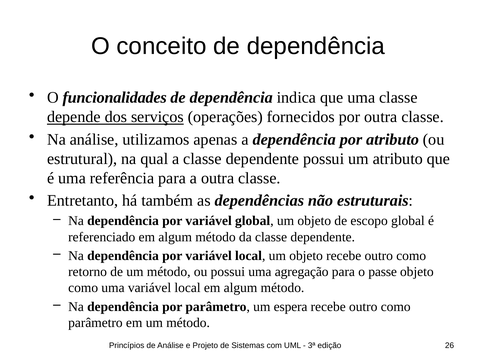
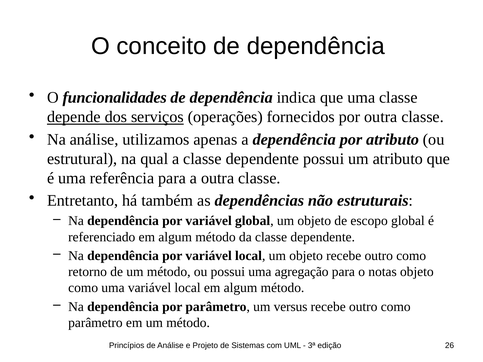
passe: passe -> notas
espera: espera -> versus
